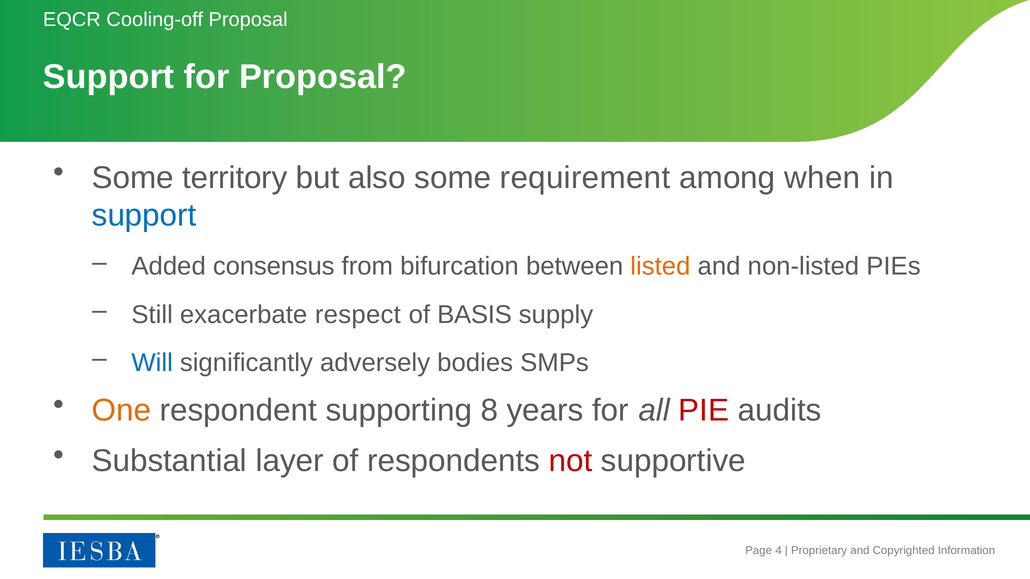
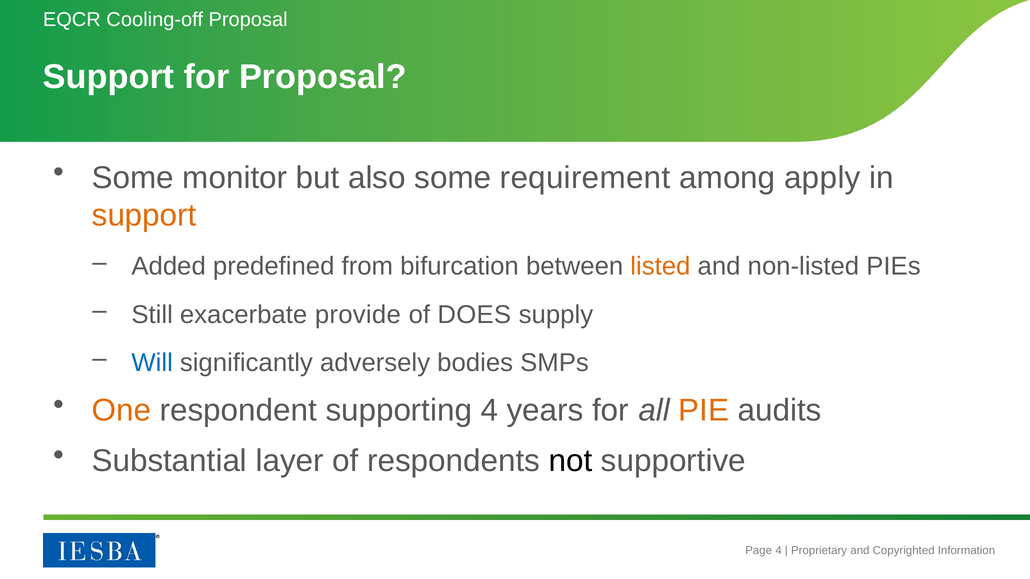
territory: territory -> monitor
when: when -> apply
support at (144, 216) colour: blue -> orange
consensus: consensus -> predefined
respect: respect -> provide
BASIS: BASIS -> DOES
supporting 8: 8 -> 4
PIE colour: red -> orange
not colour: red -> black
